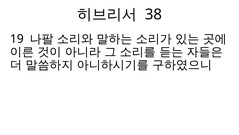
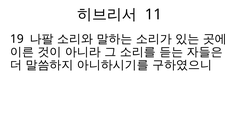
38: 38 -> 11
